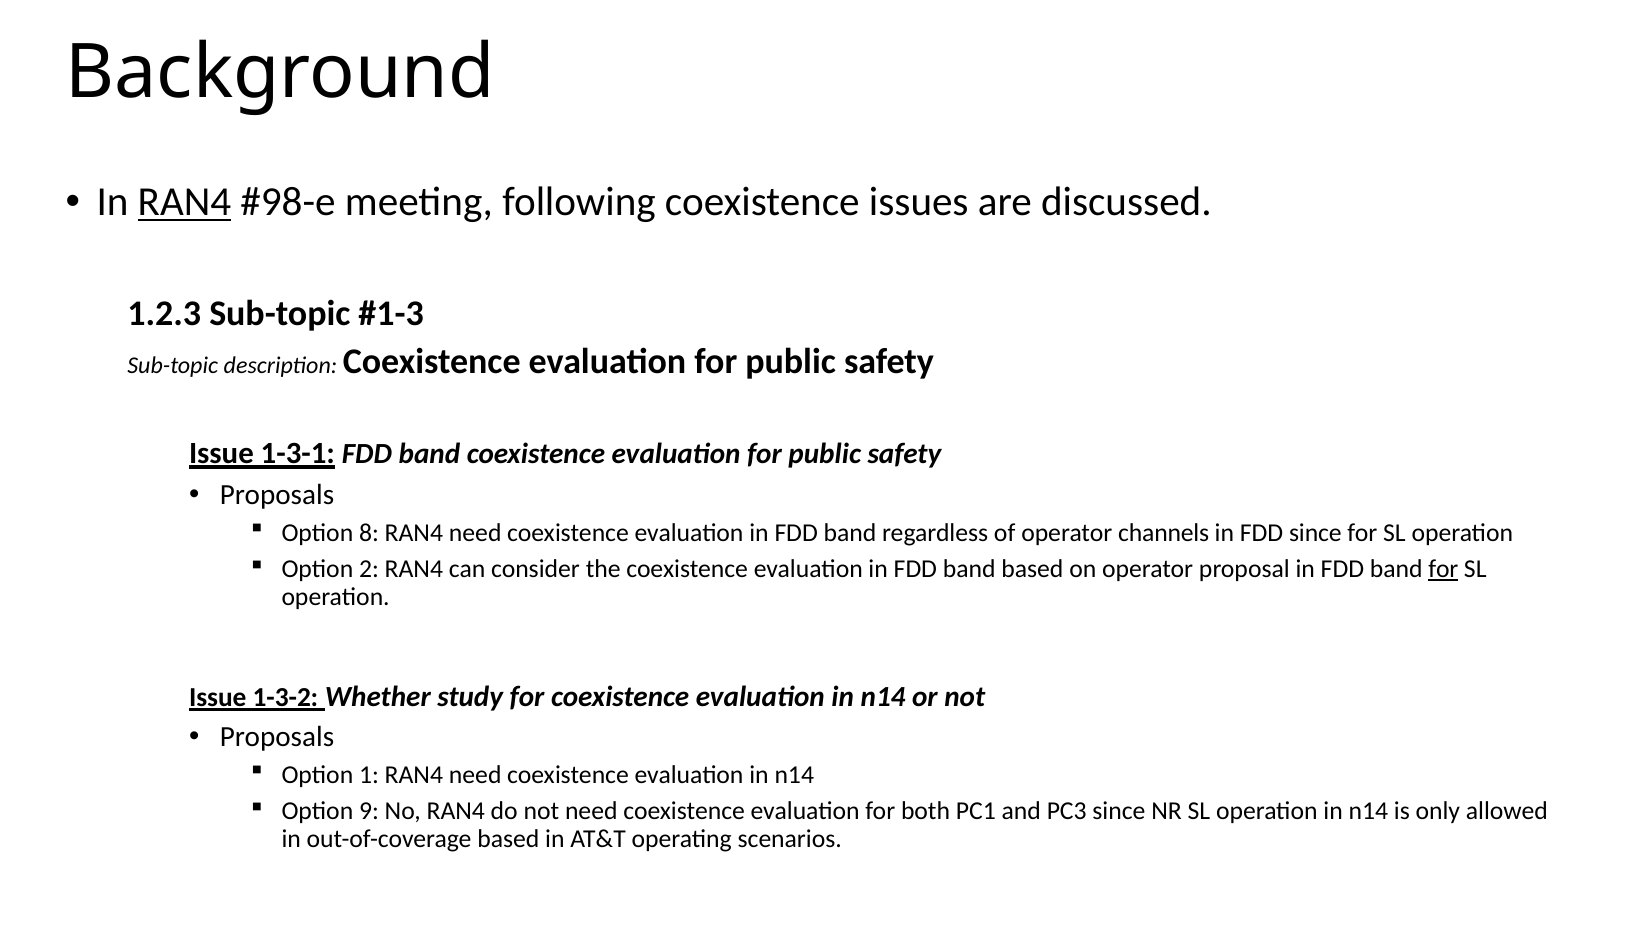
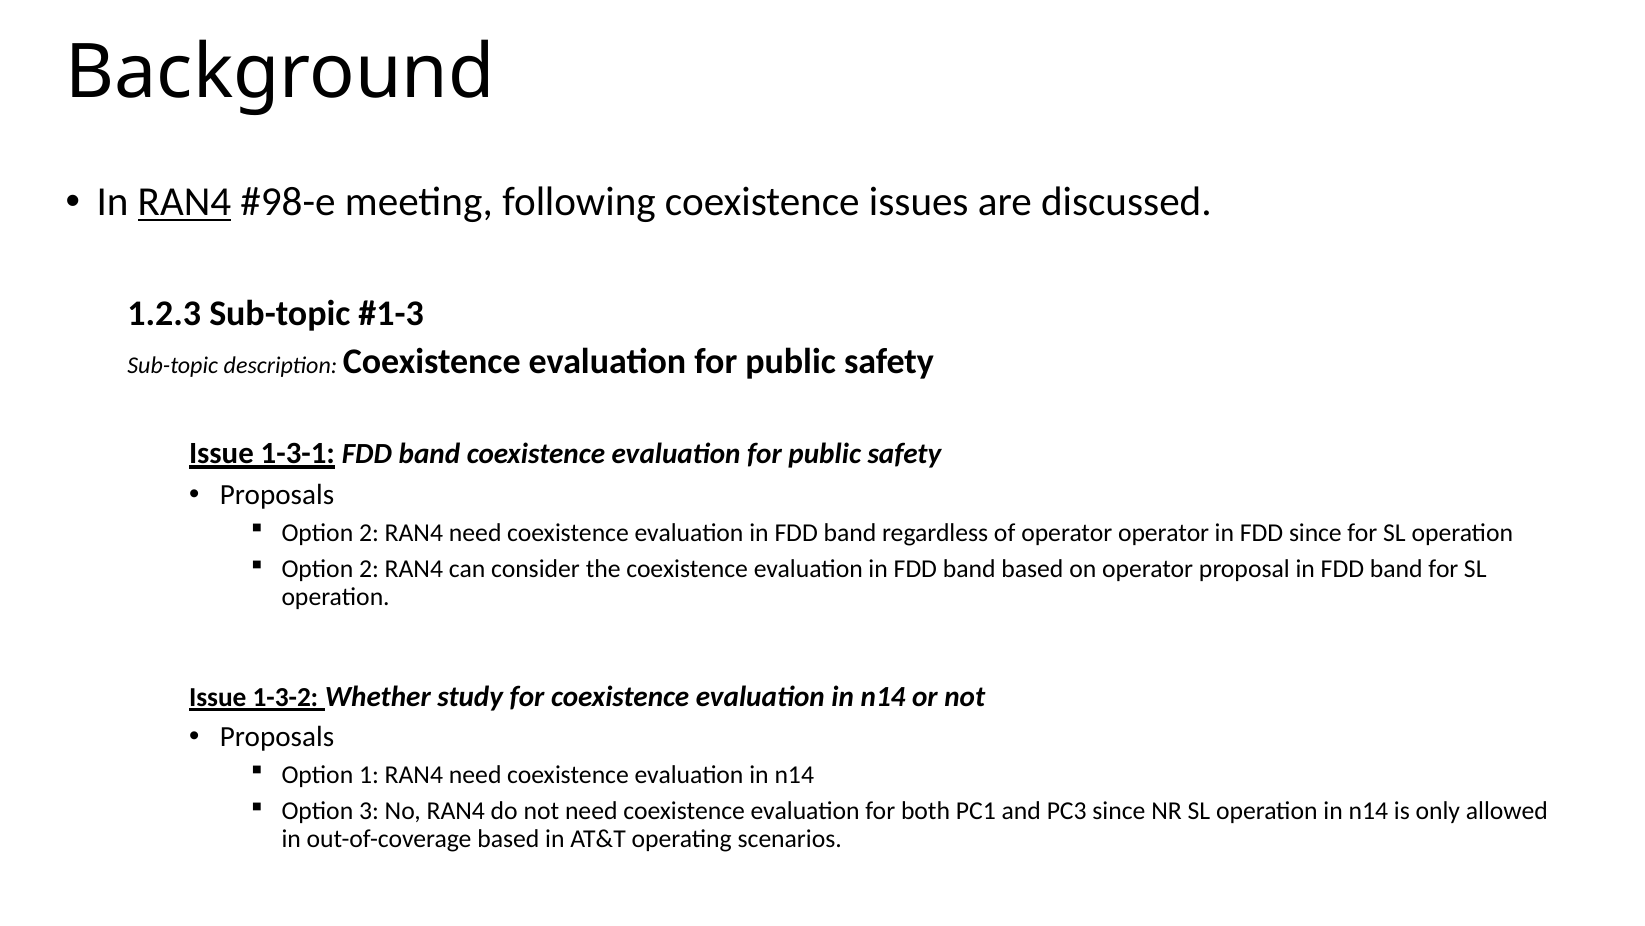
8 at (369, 532): 8 -> 2
operator channels: channels -> operator
for at (1443, 569) underline: present -> none
9: 9 -> 3
